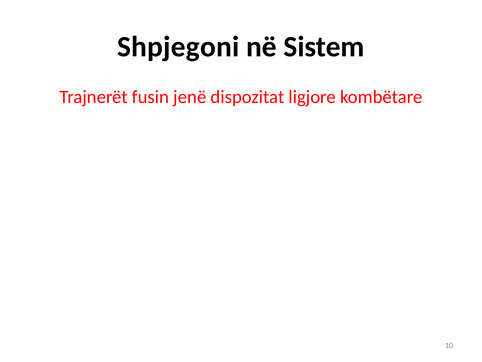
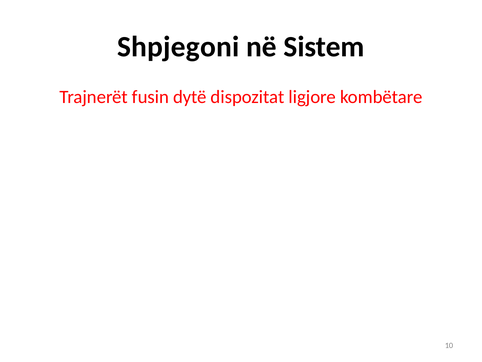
jenë: jenë -> dytë
